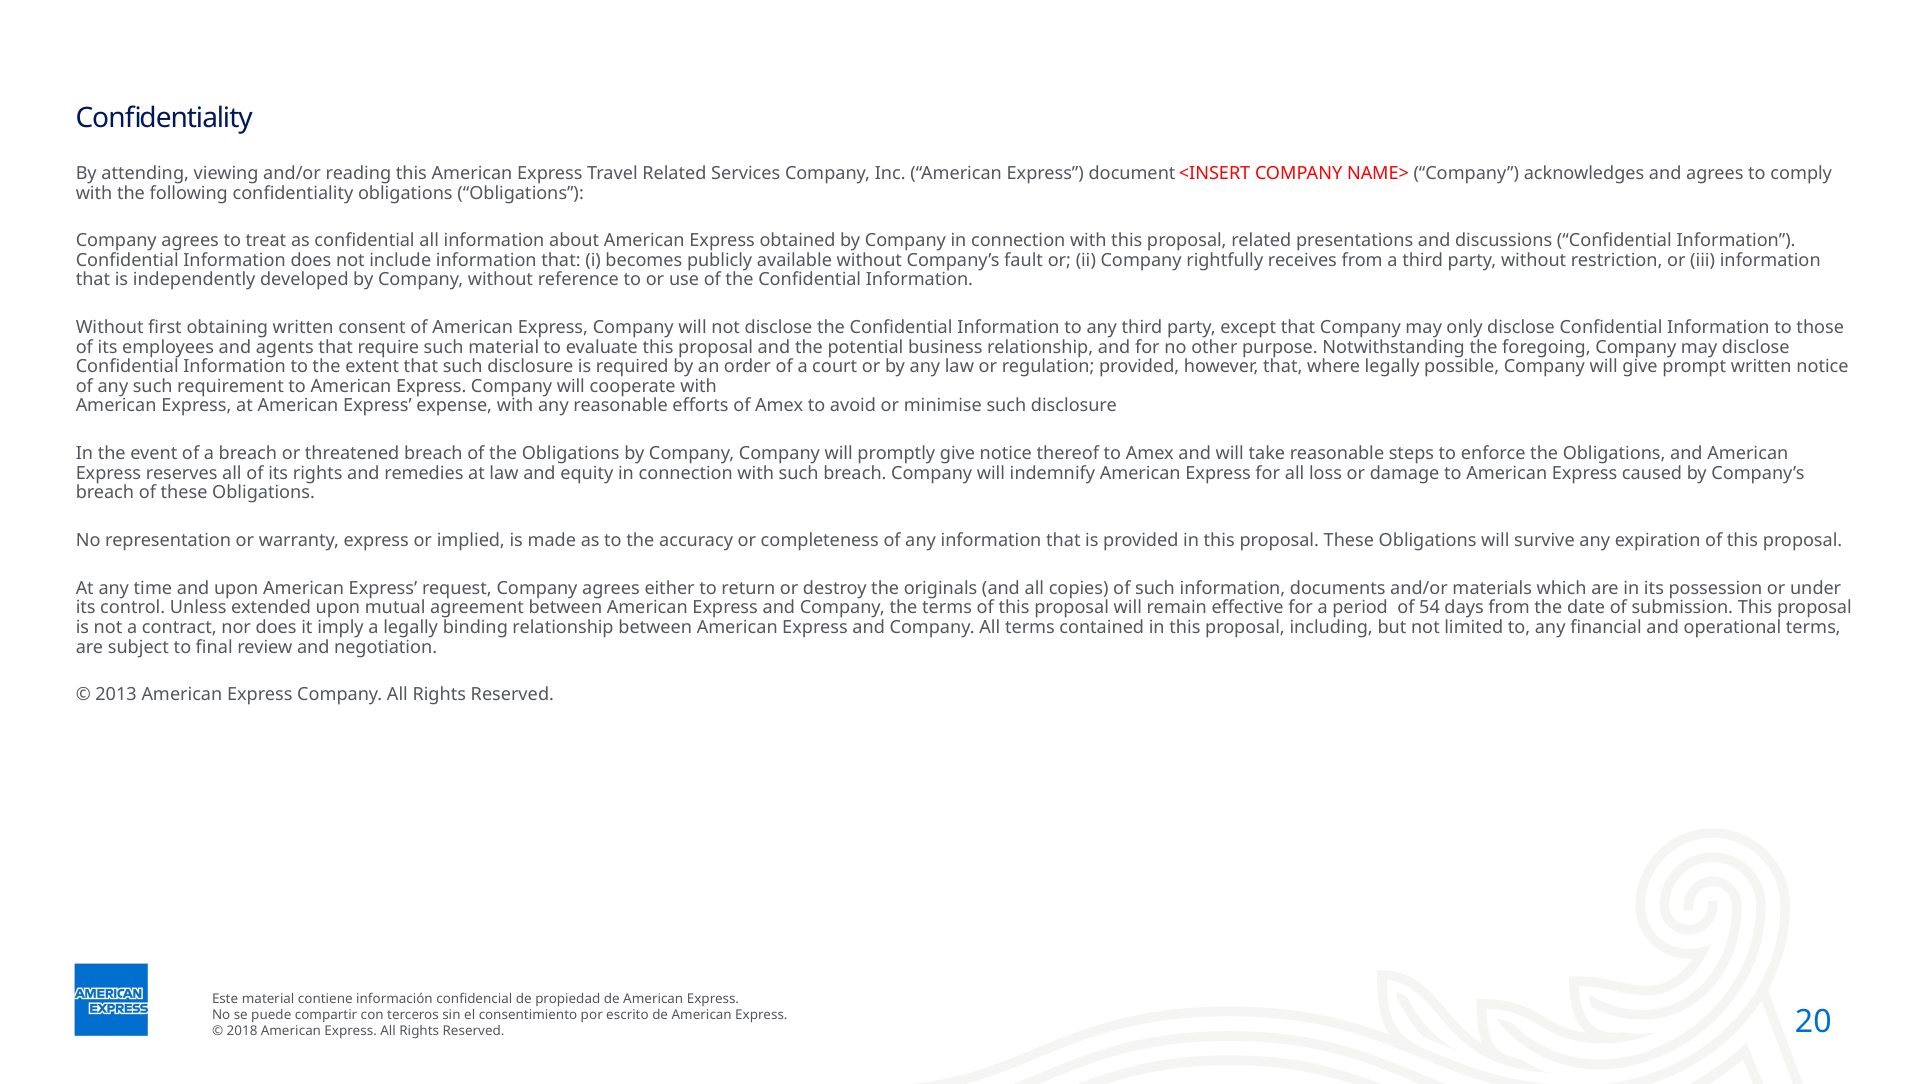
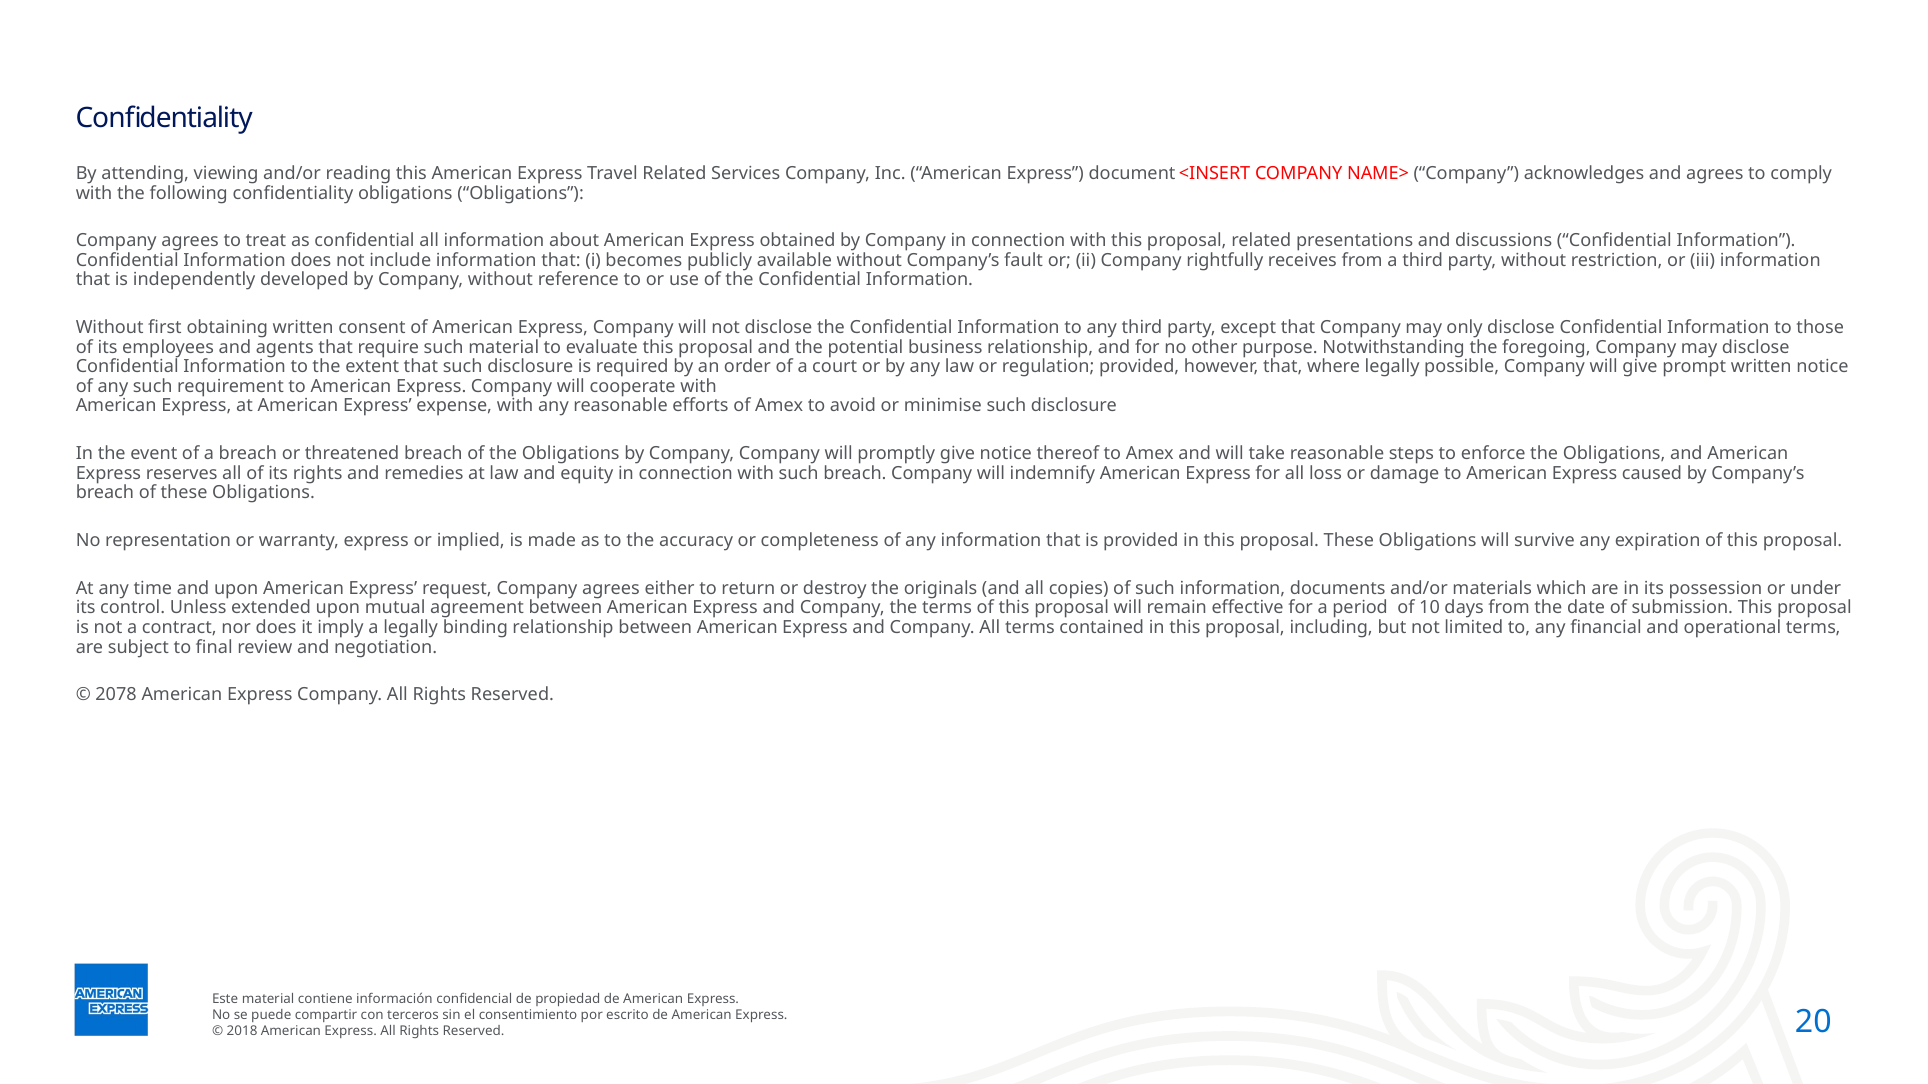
54: 54 -> 10
2013: 2013 -> 2078
